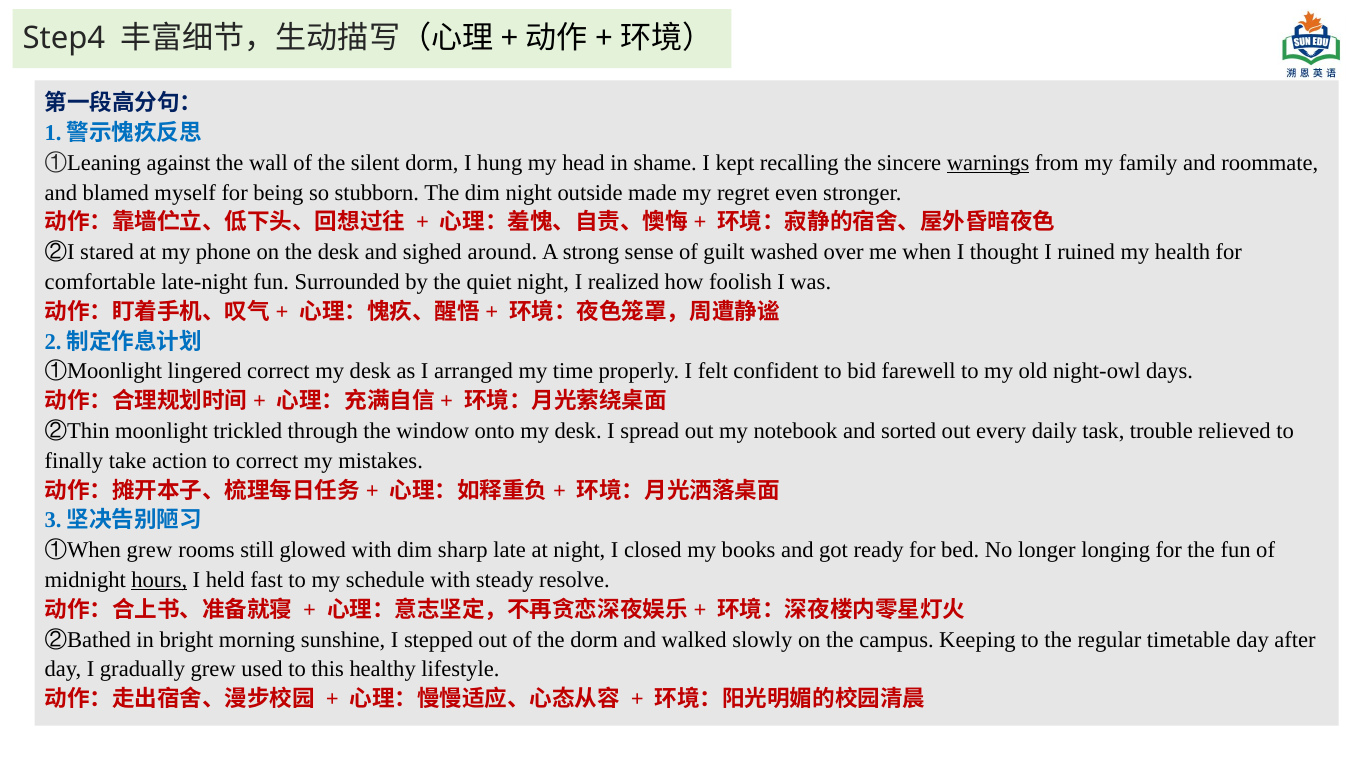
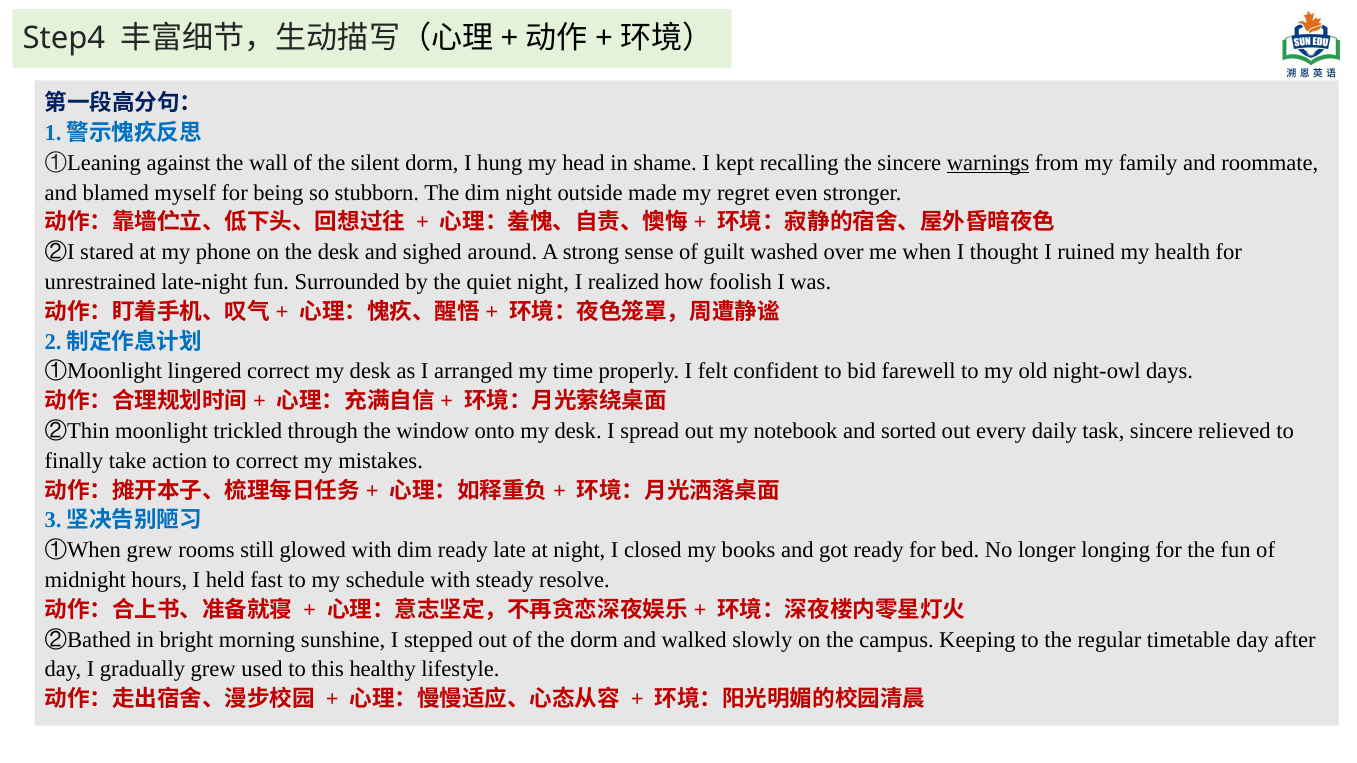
comfortable: comfortable -> unrestrained
task trouble: trouble -> sincere
dim sharp: sharp -> ready
hours underline: present -> none
